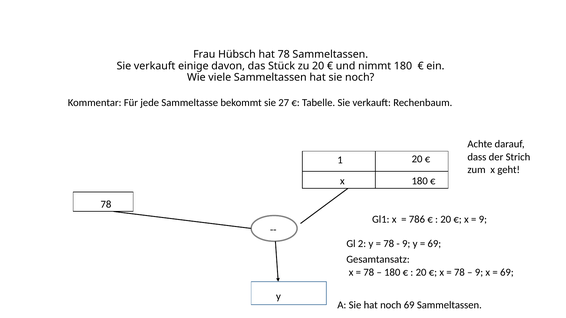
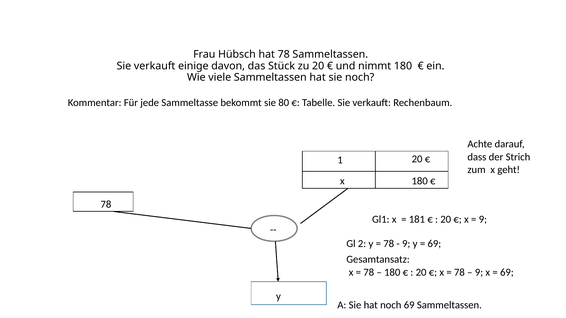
27: 27 -> 80
786: 786 -> 181
